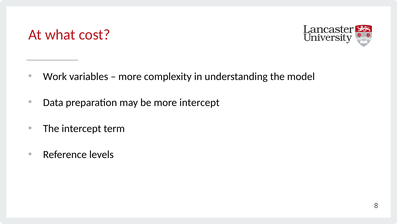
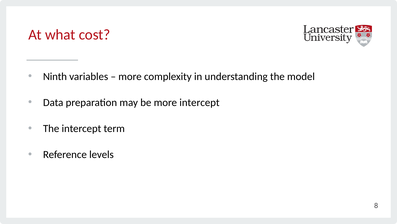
Work: Work -> Ninth
